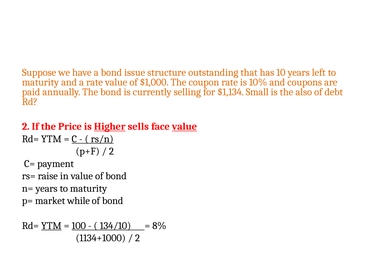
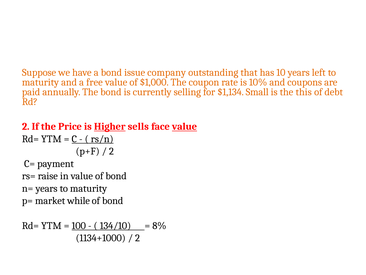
structure: structure -> company
a rate: rate -> free
also: also -> this
YTM at (51, 225) underline: present -> none
